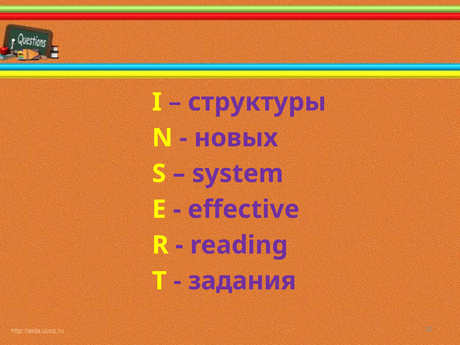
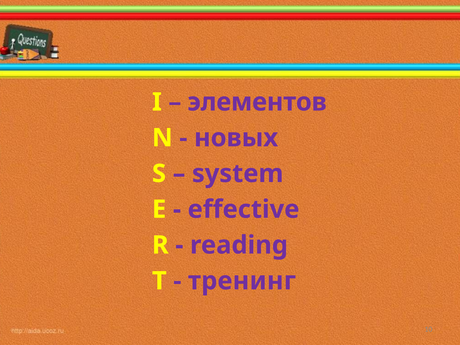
структуры: структуры -> элементов
задания: задания -> тренинг
